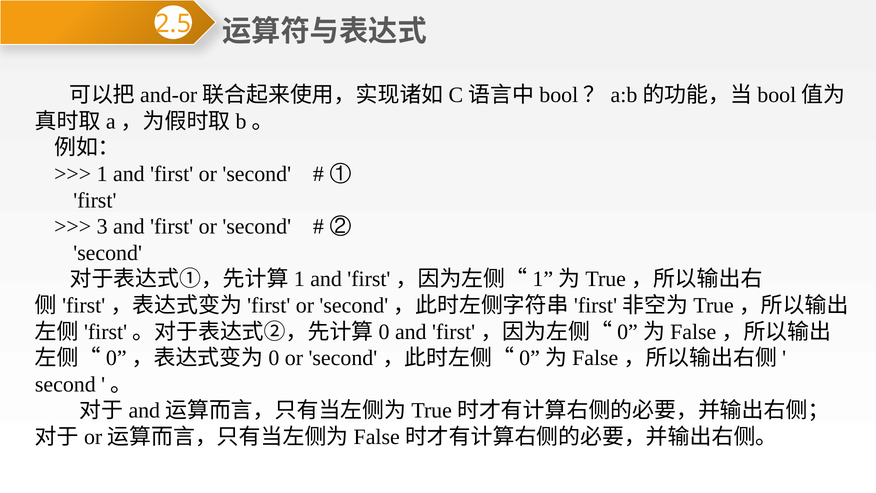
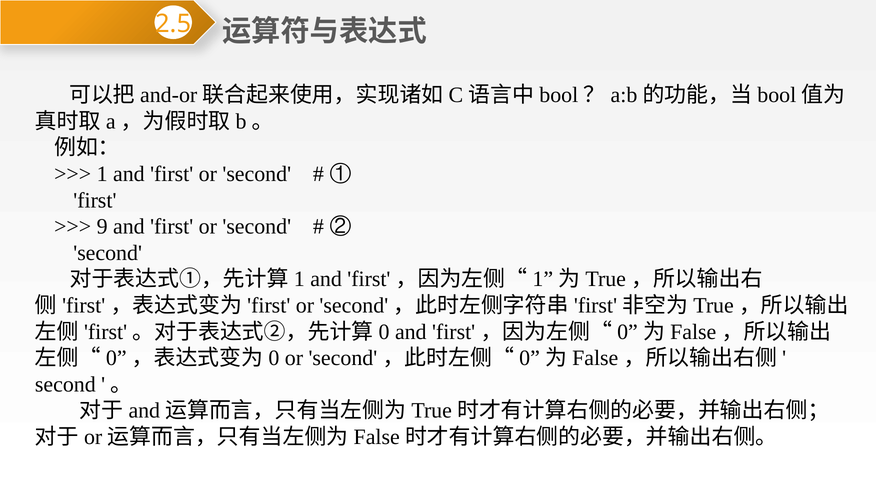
3: 3 -> 9
